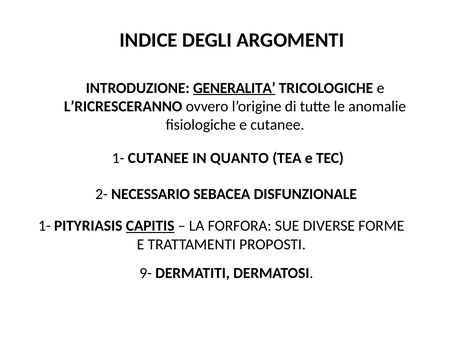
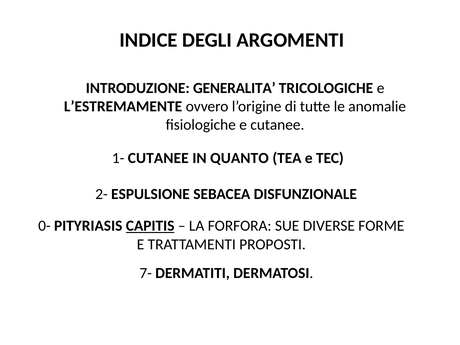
GENERALITA underline: present -> none
L’RICRESCERANNO: L’RICRESCERANNO -> L’ESTREMAMENTE
NECESSARIO: NECESSARIO -> ESPULSIONE
1- at (44, 226): 1- -> 0-
9-: 9- -> 7-
